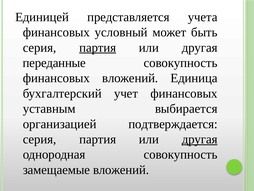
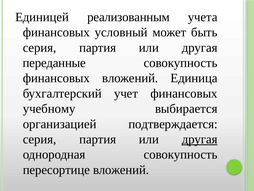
представляется: представляется -> реализованным
партия at (98, 47) underline: present -> none
уставным: уставным -> учебному
замещаемые: замещаемые -> пересортице
